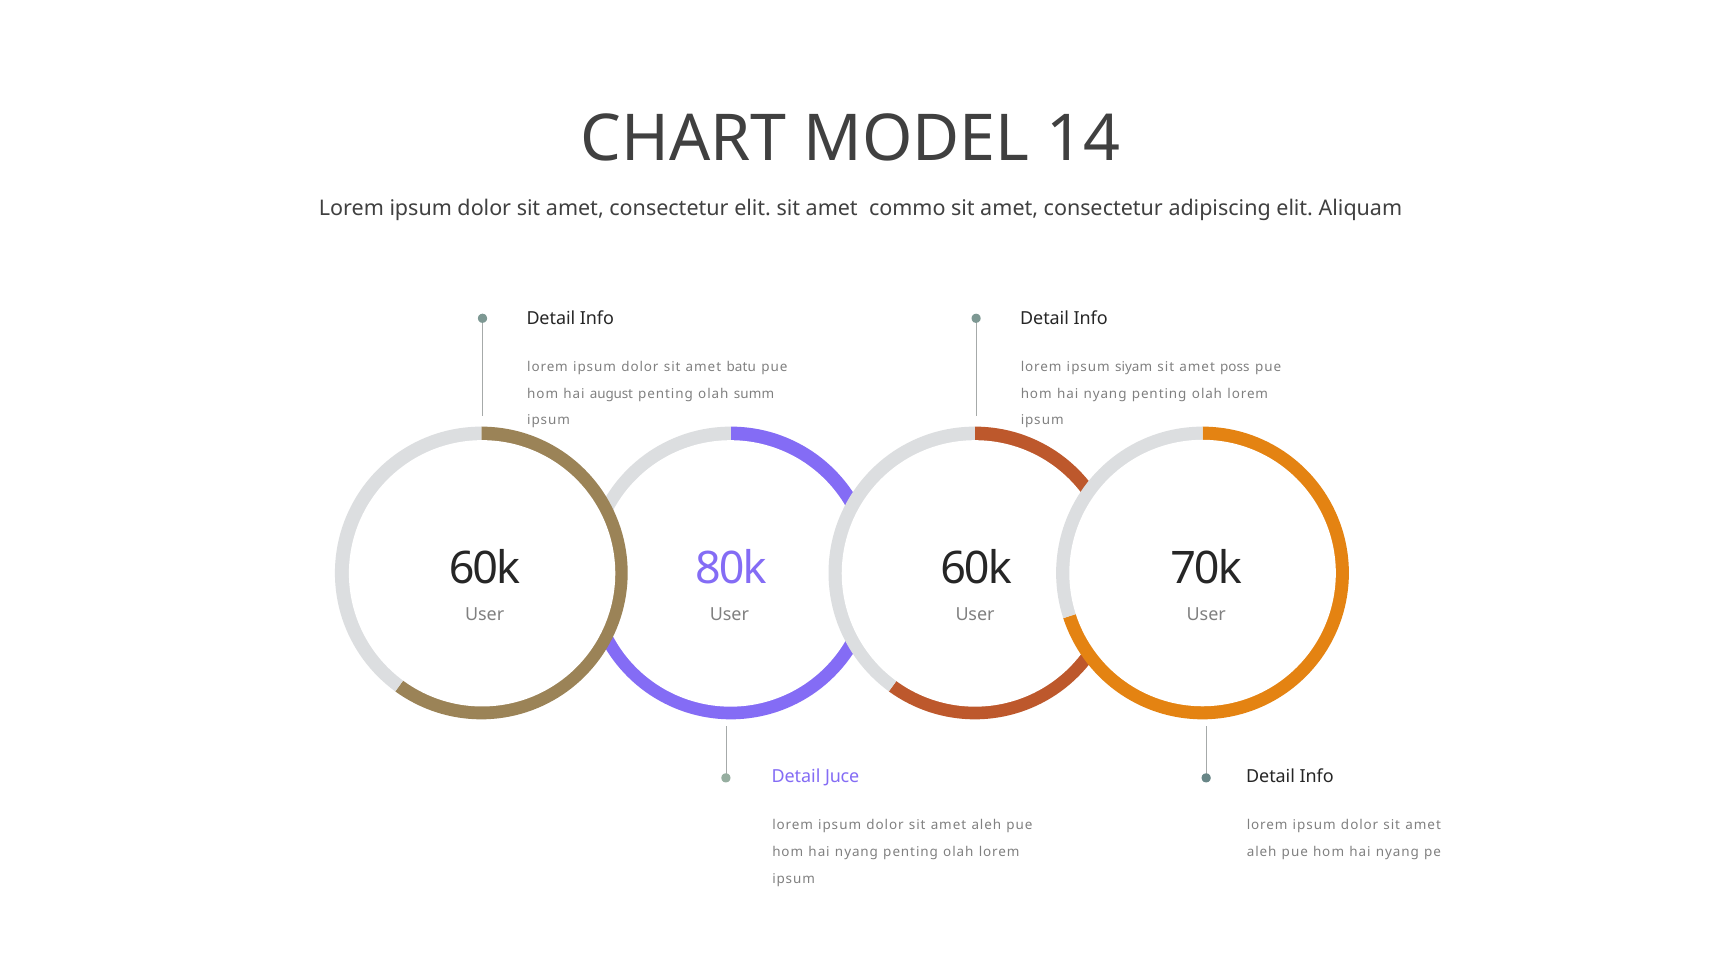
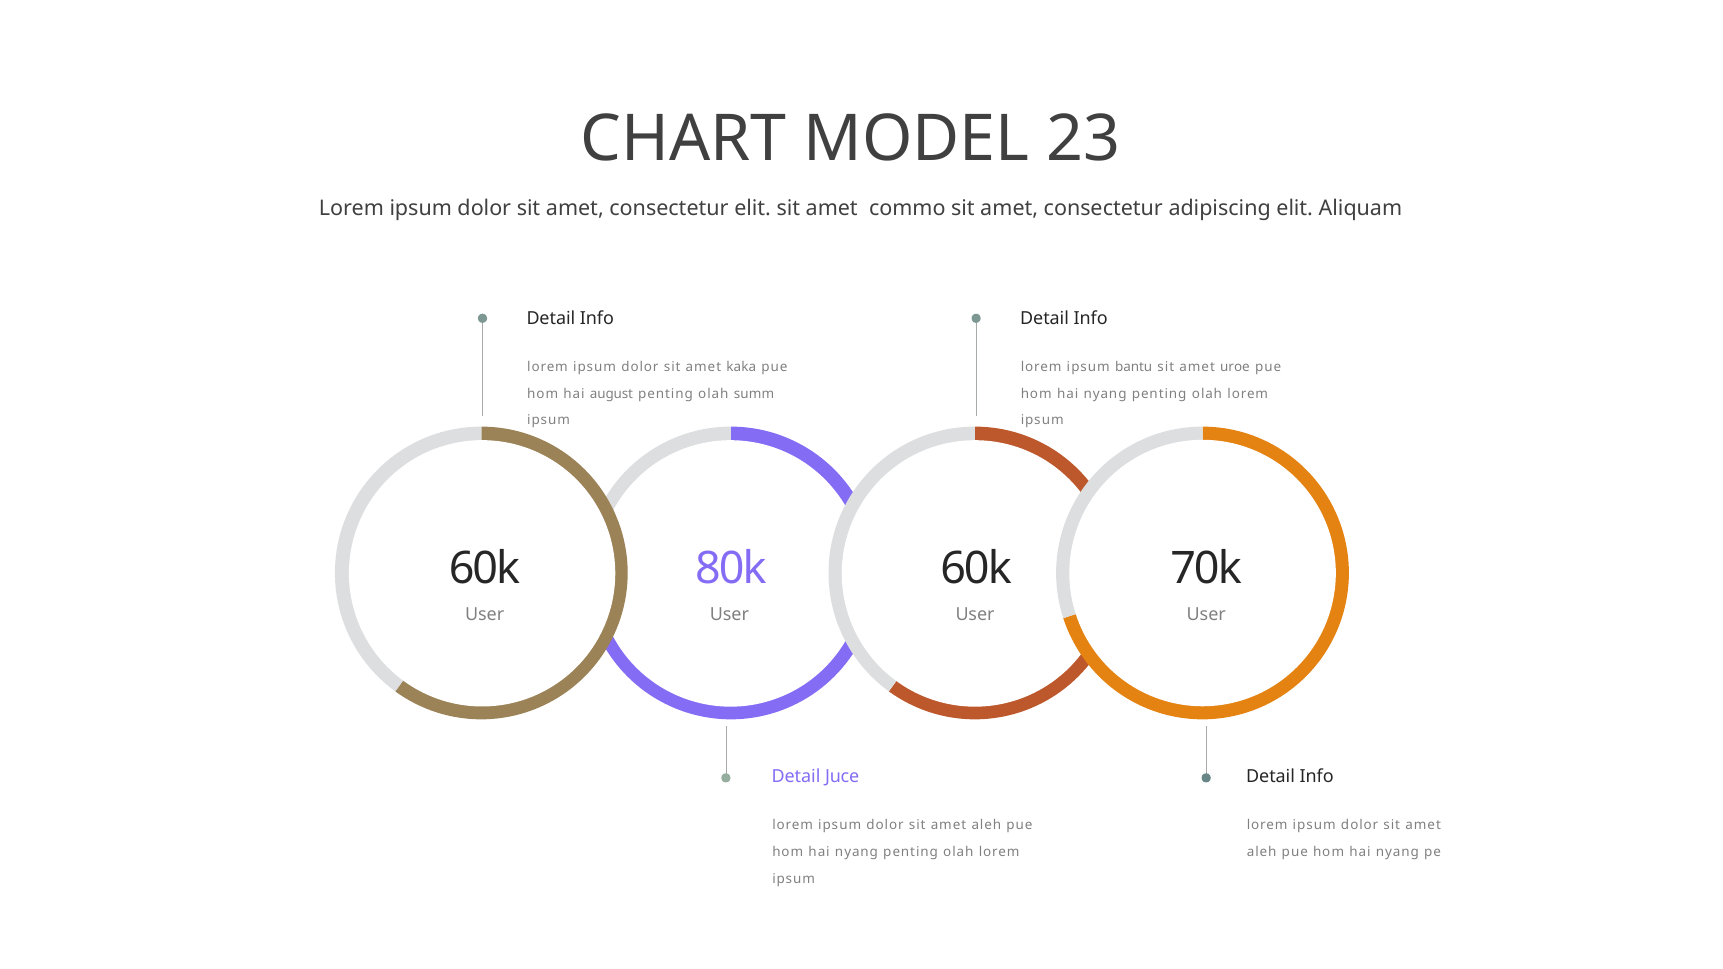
14: 14 -> 23
batu: batu -> kaka
siyam: siyam -> bantu
poss: poss -> uroe
